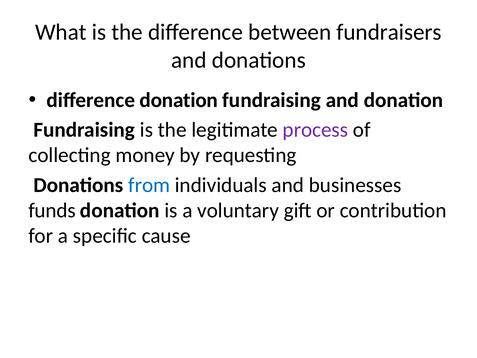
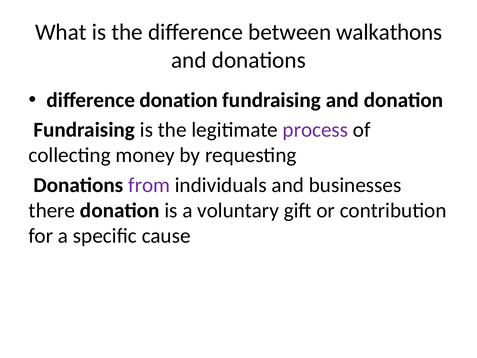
fundraisers: fundraisers -> walkathons
from colour: blue -> purple
funds: funds -> there
